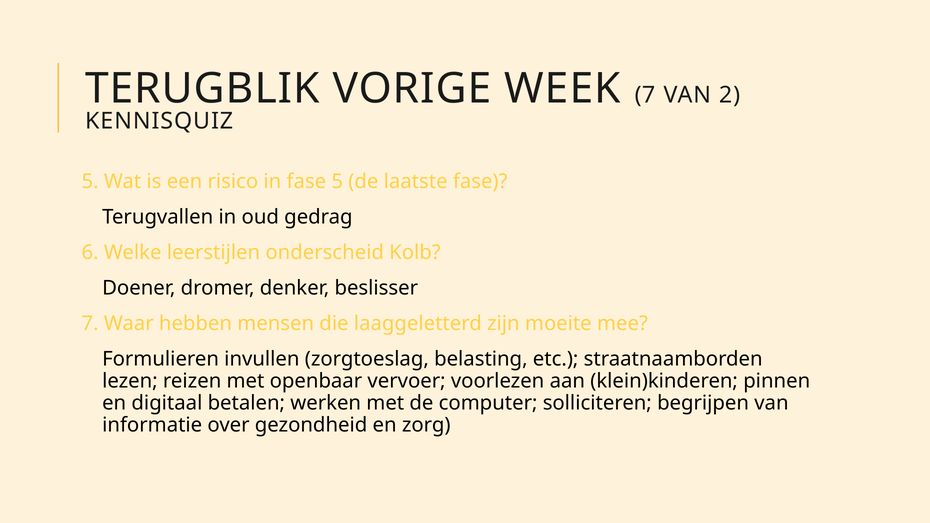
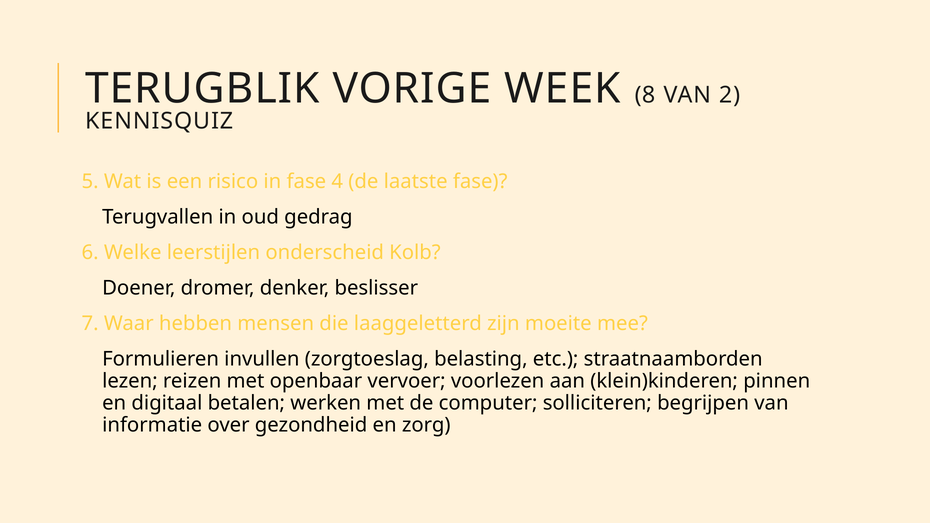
WEEK 7: 7 -> 8
fase 5: 5 -> 4
